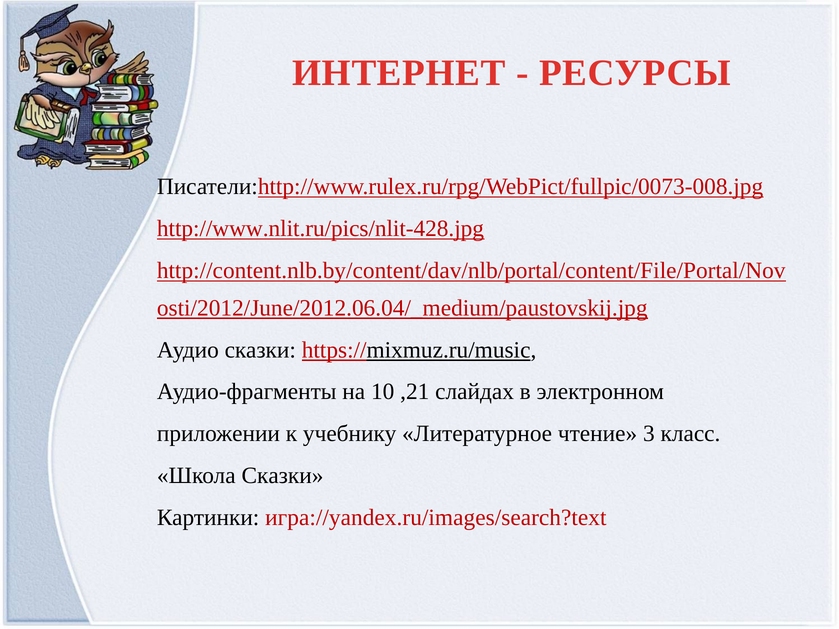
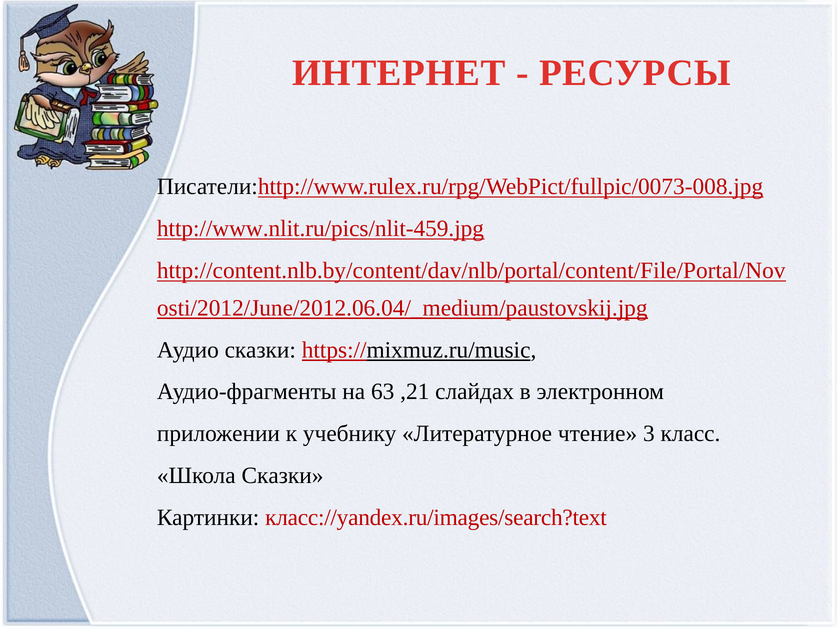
http://www.nlit.ru/pics/nlit-428.jpg: http://www.nlit.ru/pics/nlit-428.jpg -> http://www.nlit.ru/pics/nlit-459.jpg
10: 10 -> 63
игра://yandex.ru/images/search?text: игра://yandex.ru/images/search?text -> класс://yandex.ru/images/search?text
